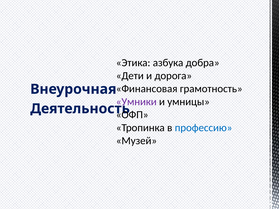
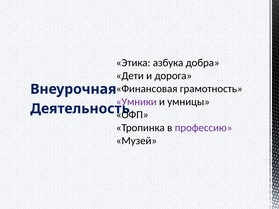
профессию colour: blue -> purple
